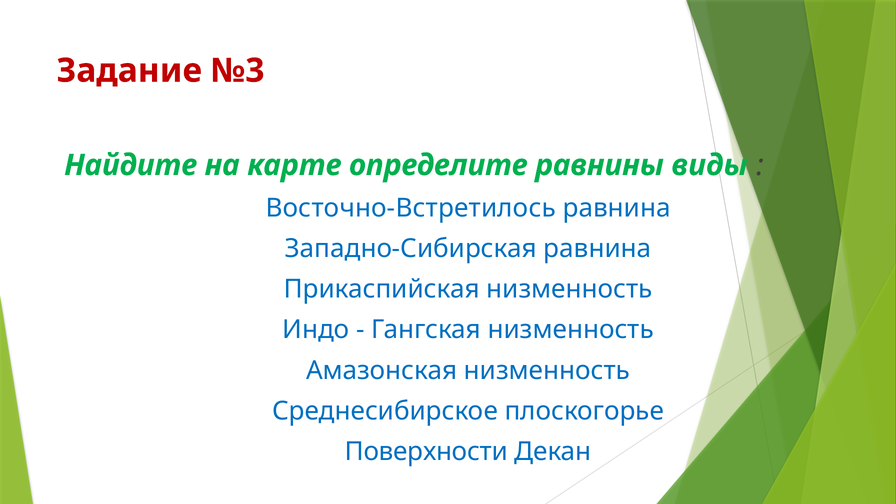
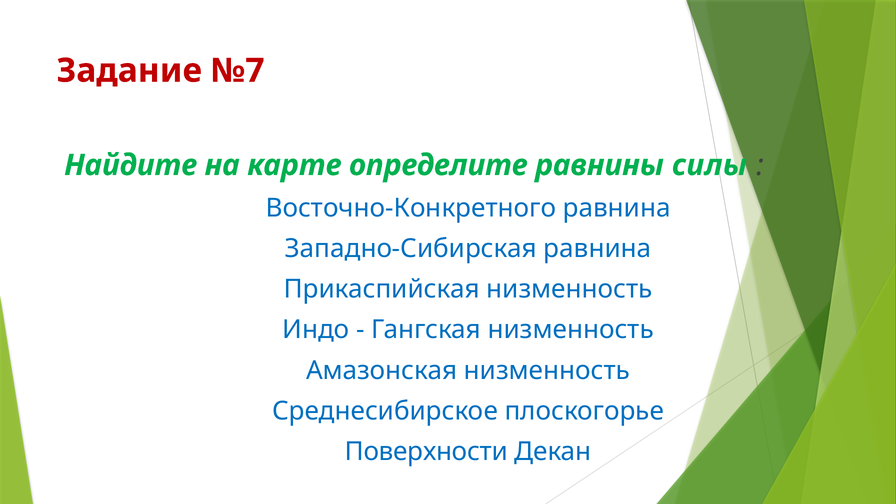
№3: №3 -> №7
виды: виды -> силы
Восточно-Встретилось: Восточно-Встретилось -> Восточно-Конкретного
